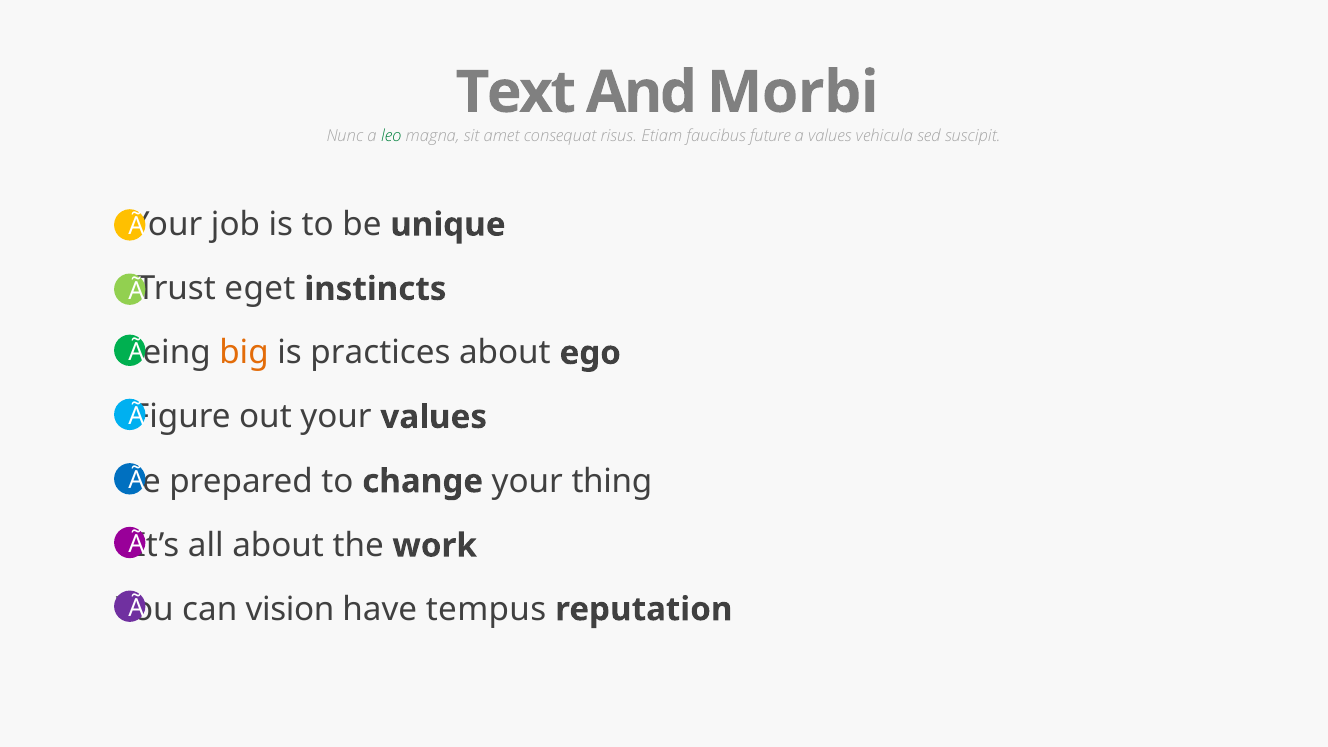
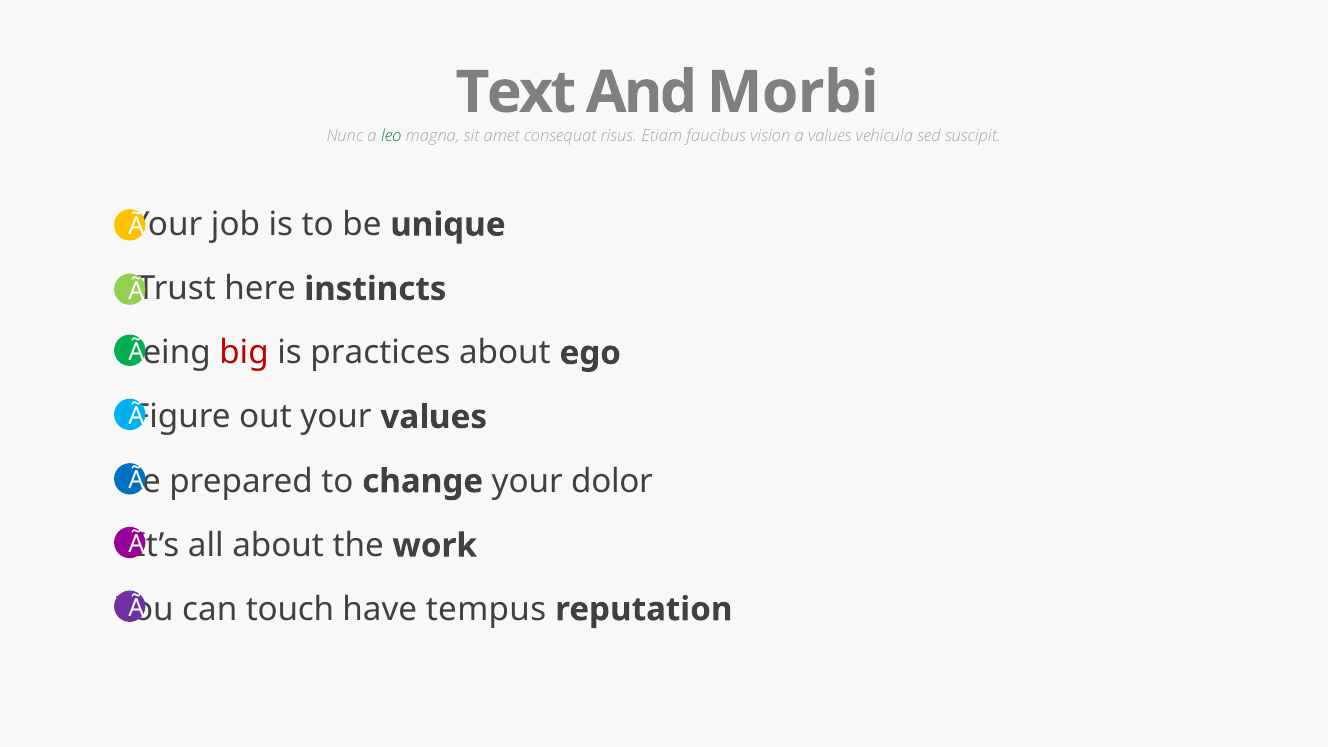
future: future -> vision
eget: eget -> here
big colour: orange -> red
thing: thing -> dolor
vision: vision -> touch
